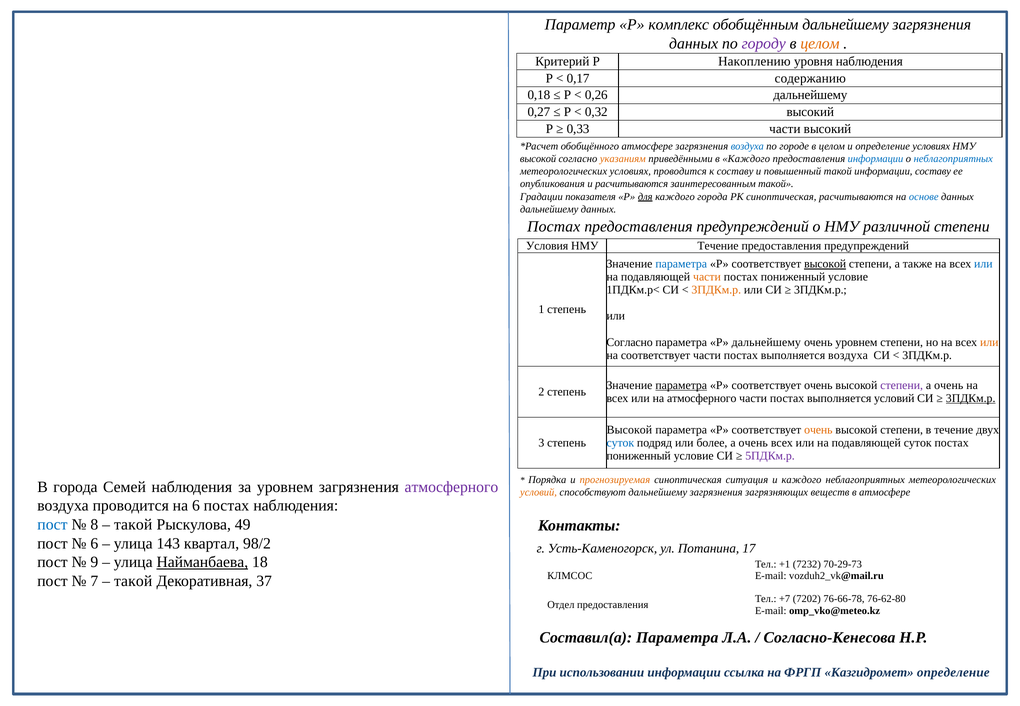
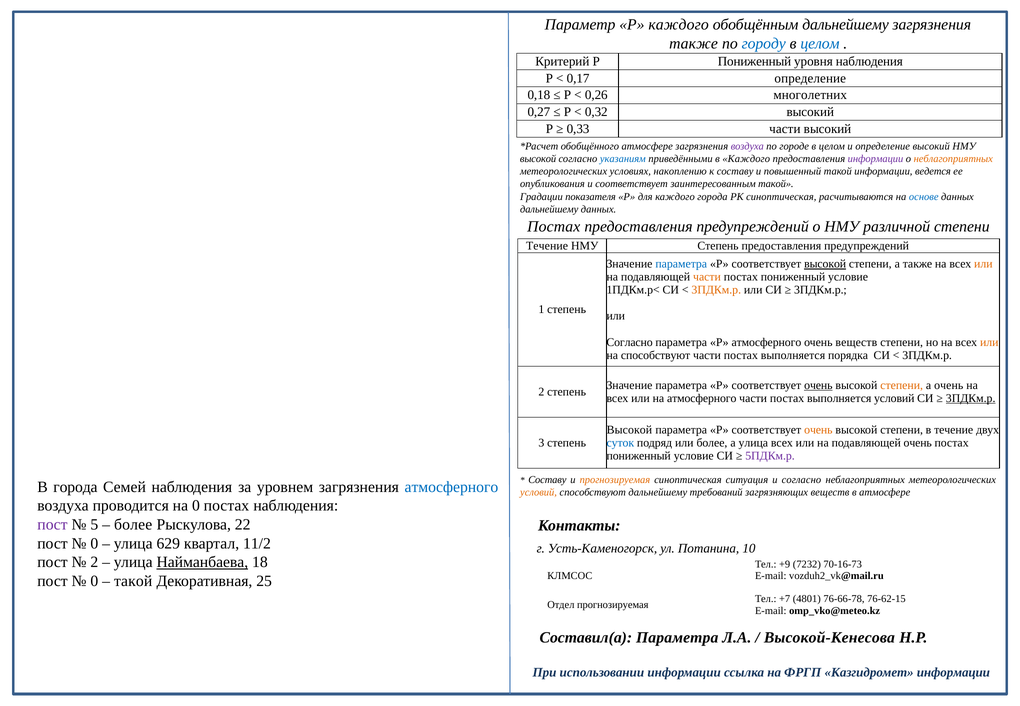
Р комплекс: комплекс -> каждого
данных at (694, 43): данных -> также
городу colour: purple -> blue
целом at (820, 43) colour: orange -> blue
Р Накоплению: Накоплению -> Пониженный
0,17 содержанию: содержанию -> определение
0,26 дальнейшему: дальнейшему -> многолетних
воздуха at (747, 146) colour: blue -> purple
определение условиях: условиях -> высокий
указаниям colour: orange -> blue
информации at (875, 159) colour: blue -> purple
неблагоприятных at (953, 159) colour: blue -> orange
условиях проводится: проводится -> накоплению
информации составу: составу -> ведется
и расчитываются: расчитываются -> соответствует
для underline: present -> none
Условия at (547, 246): Условия -> Течение
НМУ Течение: Течение -> Степень
или at (983, 264) colour: blue -> orange
Р дальнейшему: дальнейшему -> атмосферного
очень уровнем: уровнем -> веществ
на соответствует: соответствует -> способствуют
выполняется воздуха: воздуха -> порядка
параметра at (681, 385) underline: present -> none
очень at (818, 385) underline: none -> present
степени at (902, 385) colour: purple -> orange
более а очень: очень -> улица
подавляющей суток: суток -> очень
Порядка at (547, 480): Порядка -> Составу
и каждого: каждого -> согласно
атмосферного at (451, 487) colour: purple -> blue
способствуют дальнейшему загрязнения: загрязнения -> требований
на 6: 6 -> 0
пост at (52, 525) colour: blue -> purple
8: 8 -> 5
такой at (133, 525): такой -> более
49: 49 -> 22
6 at (94, 543): 6 -> 0
143: 143 -> 629
98/2: 98/2 -> 11/2
17: 17 -> 10
9 at (94, 562): 9 -> 2
+1: +1 -> +9
70-29-73: 70-29-73 -> 70-16-73
7 at (94, 581): 7 -> 0
37: 37 -> 25
7202: 7202 -> 4801
76-62-80: 76-62-80 -> 76-62-15
Отдел предоставления: предоставления -> прогнозируемая
Согласно-Кенесова: Согласно-Кенесова -> Высокой-Кенесова
Казгидромет определение: определение -> информации
